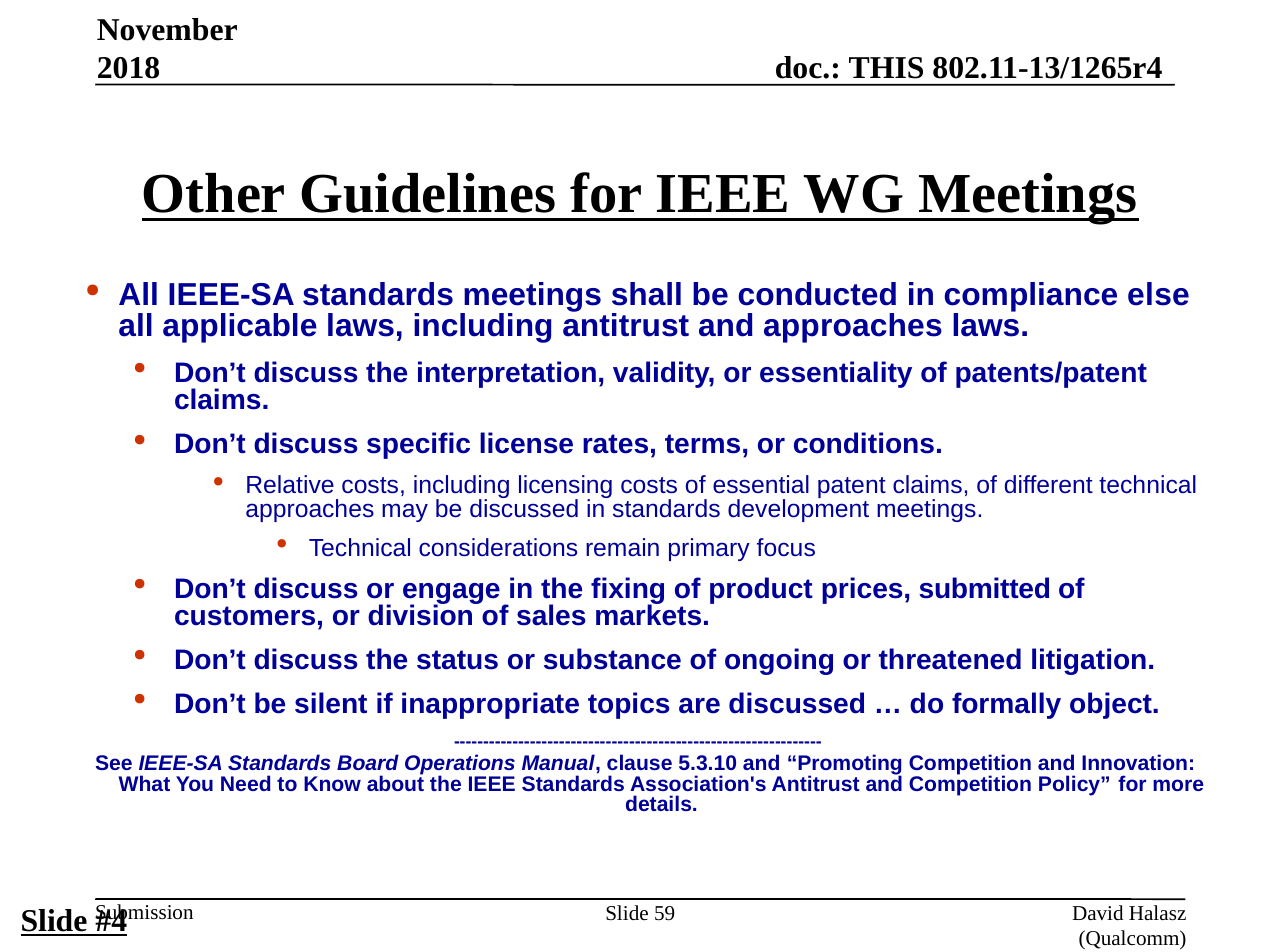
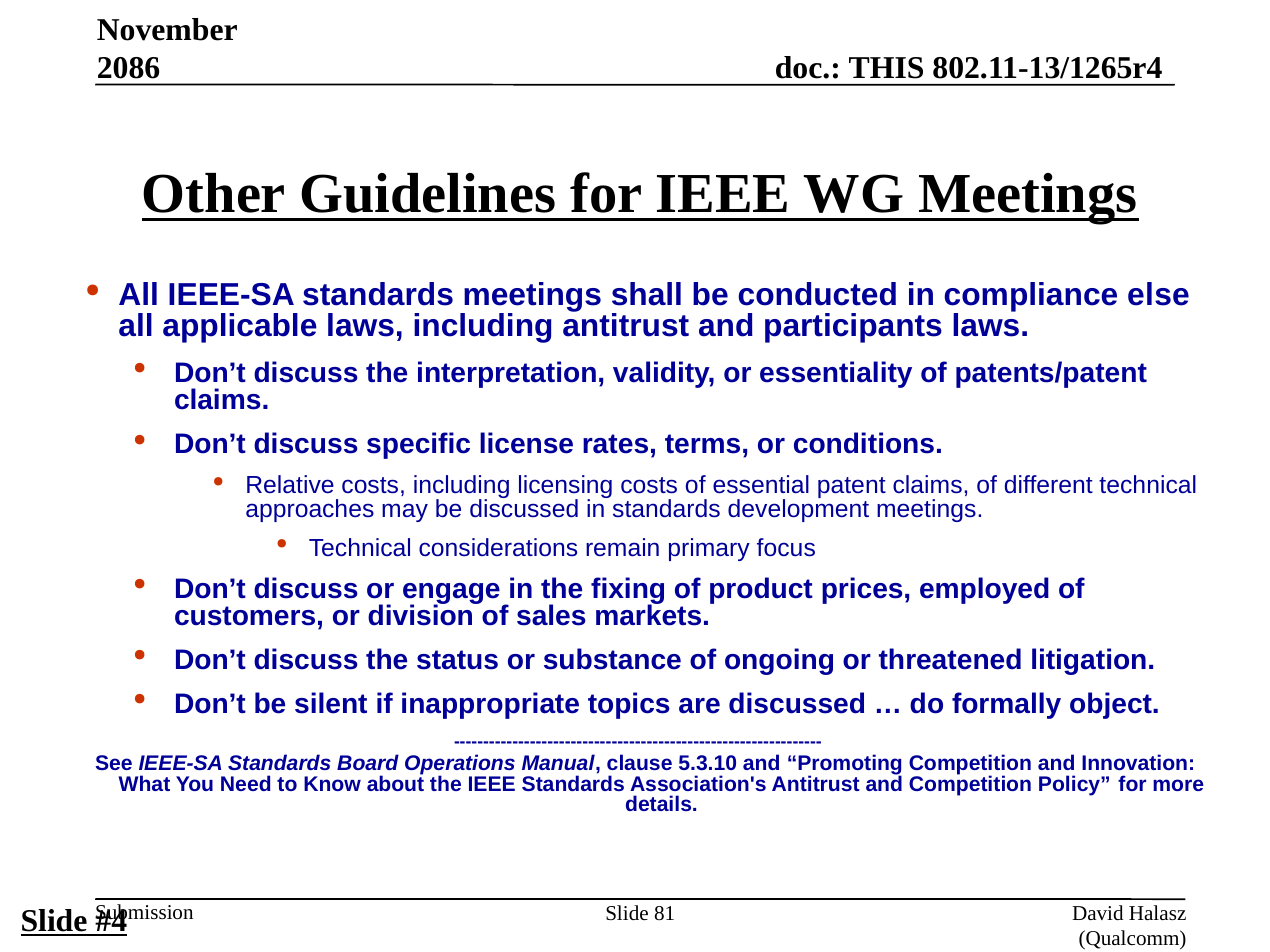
2018: 2018 -> 2086
and approaches: approaches -> participants
submitted: submitted -> employed
59: 59 -> 81
